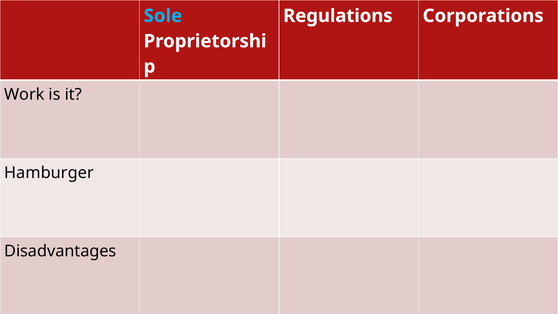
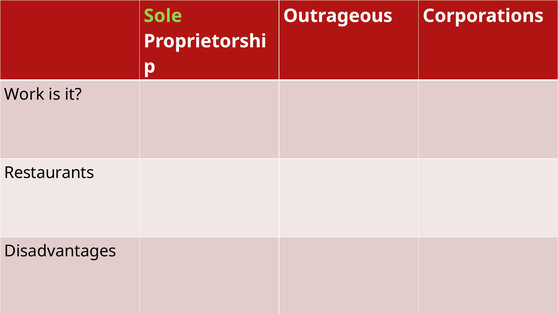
Sole colour: light blue -> light green
Regulations: Regulations -> Outrageous
Hamburger: Hamburger -> Restaurants
